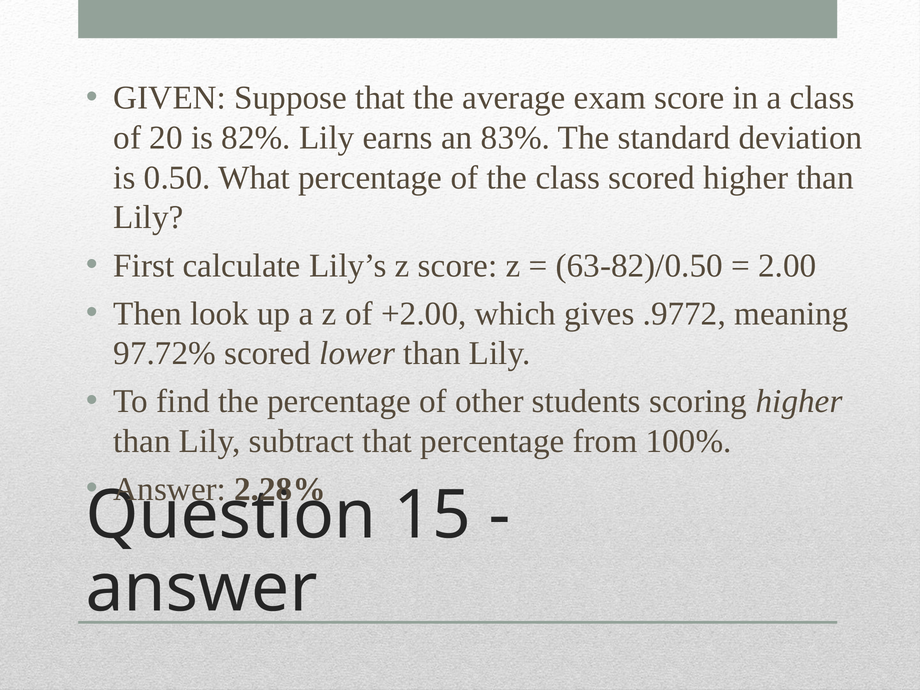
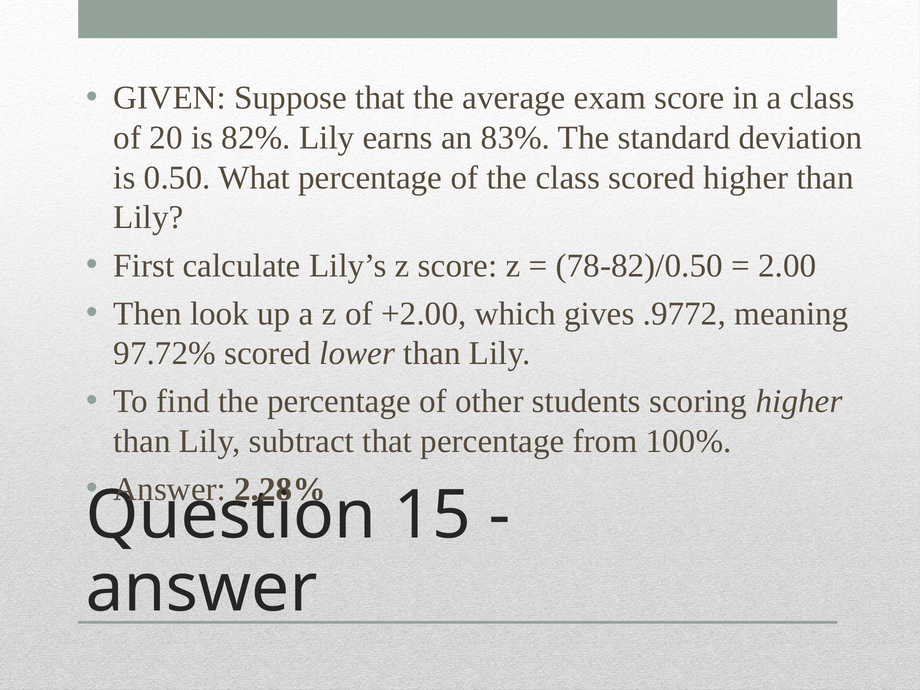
63-82)/0.50: 63-82)/0.50 -> 78-82)/0.50
